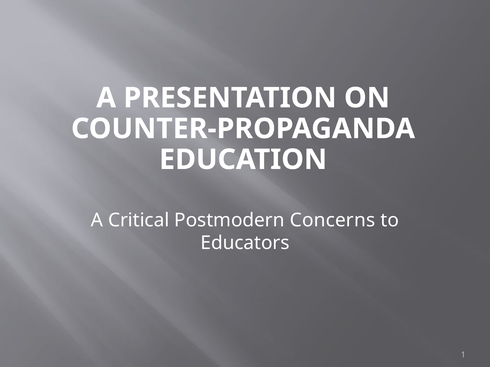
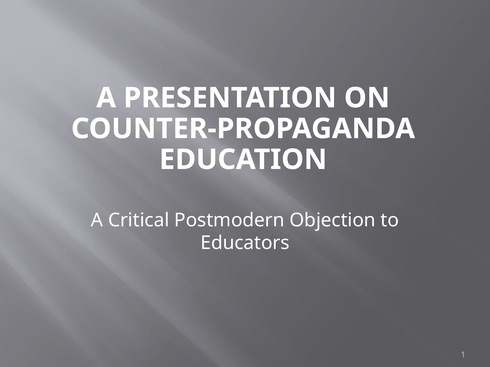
Concerns: Concerns -> Objection
